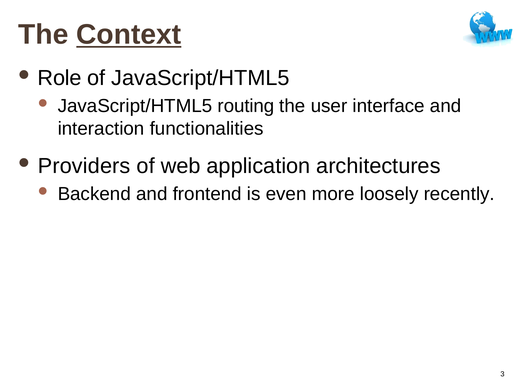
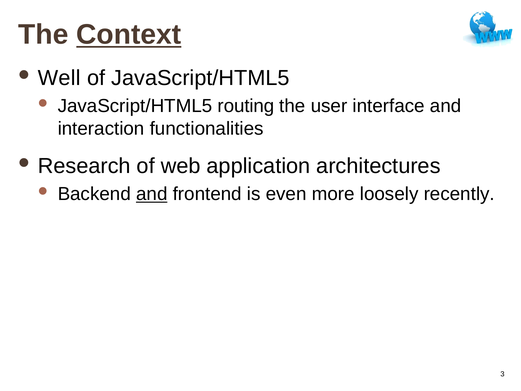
Role: Role -> Well
Providers: Providers -> Research
and at (152, 194) underline: none -> present
